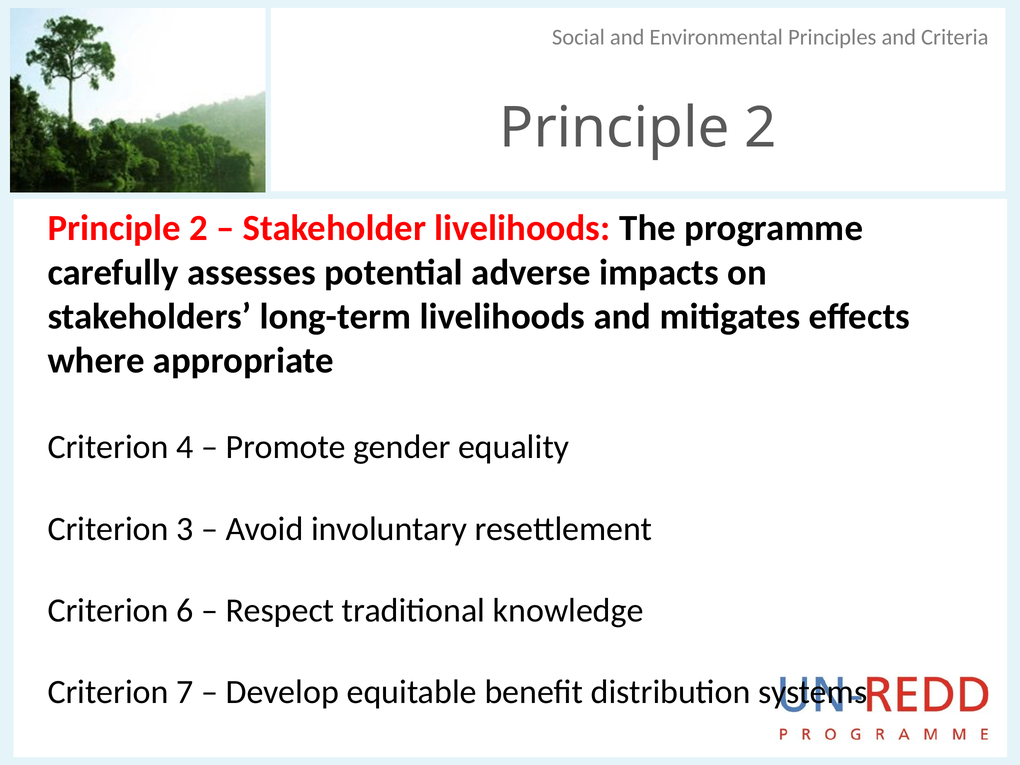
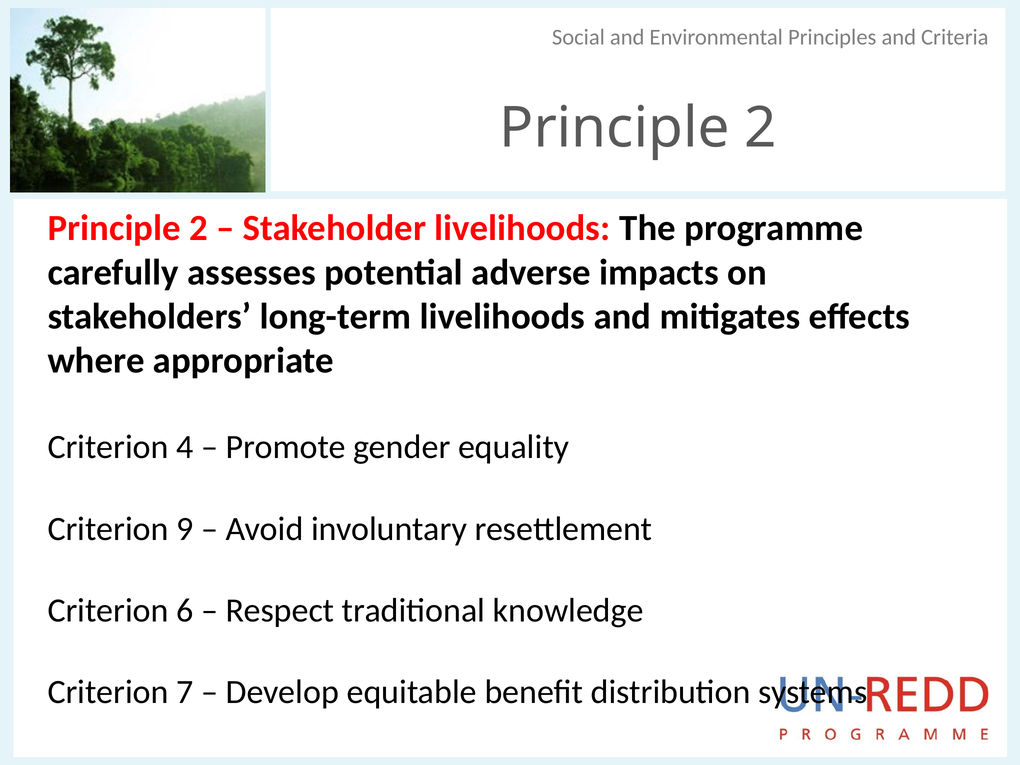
3: 3 -> 9
